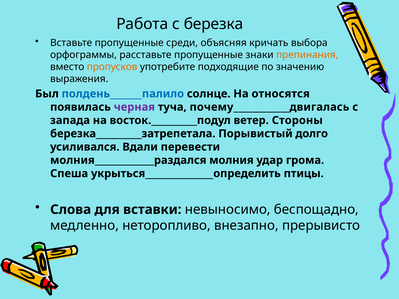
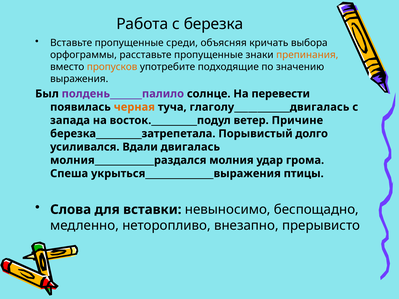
полдень_______палило colour: blue -> purple
относятся: относятся -> перевести
черная colour: purple -> orange
почему____________двигалась: почему____________двигалась -> глаголу____________двигалась
Стороны: Стороны -> Причине
перевести: перевести -> двигалась
укрыться_______________определить: укрыться_______________определить -> укрыться_______________выражения
